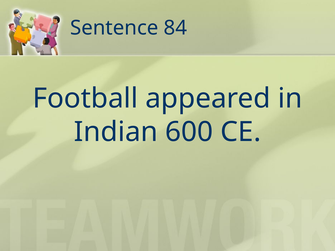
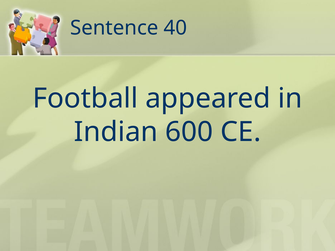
84: 84 -> 40
